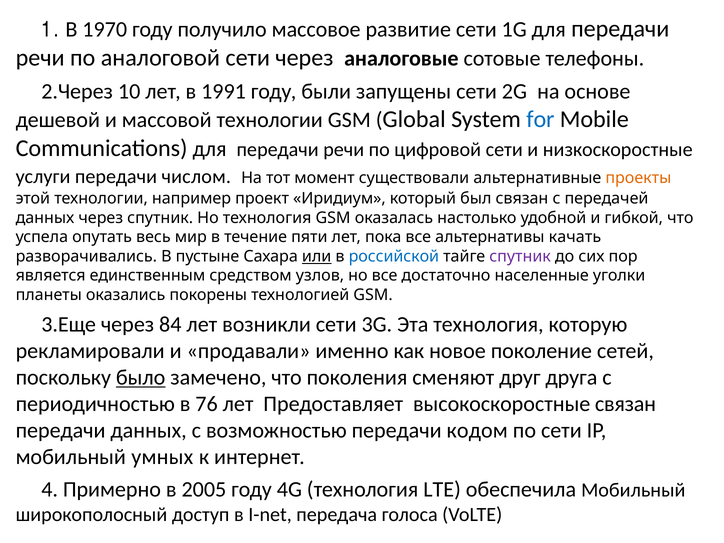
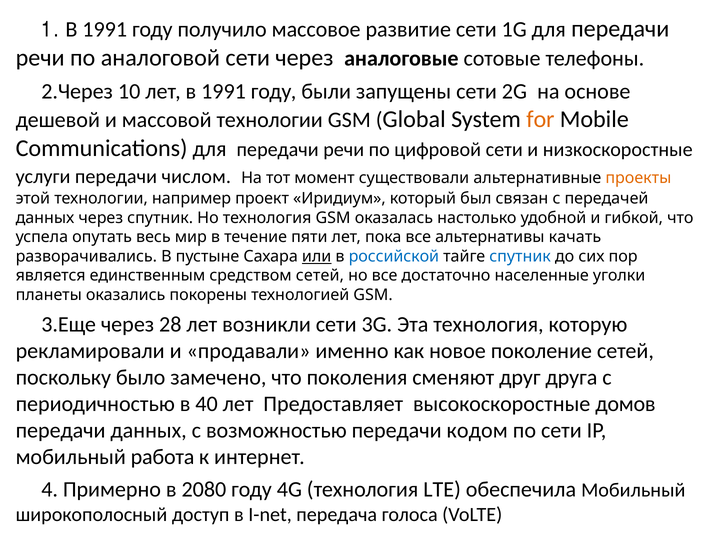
1970 at (105, 30): 1970 -> 1991
for colour: blue -> orange
спутник at (520, 256) colour: purple -> blue
средством узлов: узлов -> сетей
84: 84 -> 28
было underline: present -> none
76: 76 -> 40
высокоскоростные связан: связан -> домов
умных: умных -> работа
2005: 2005 -> 2080
